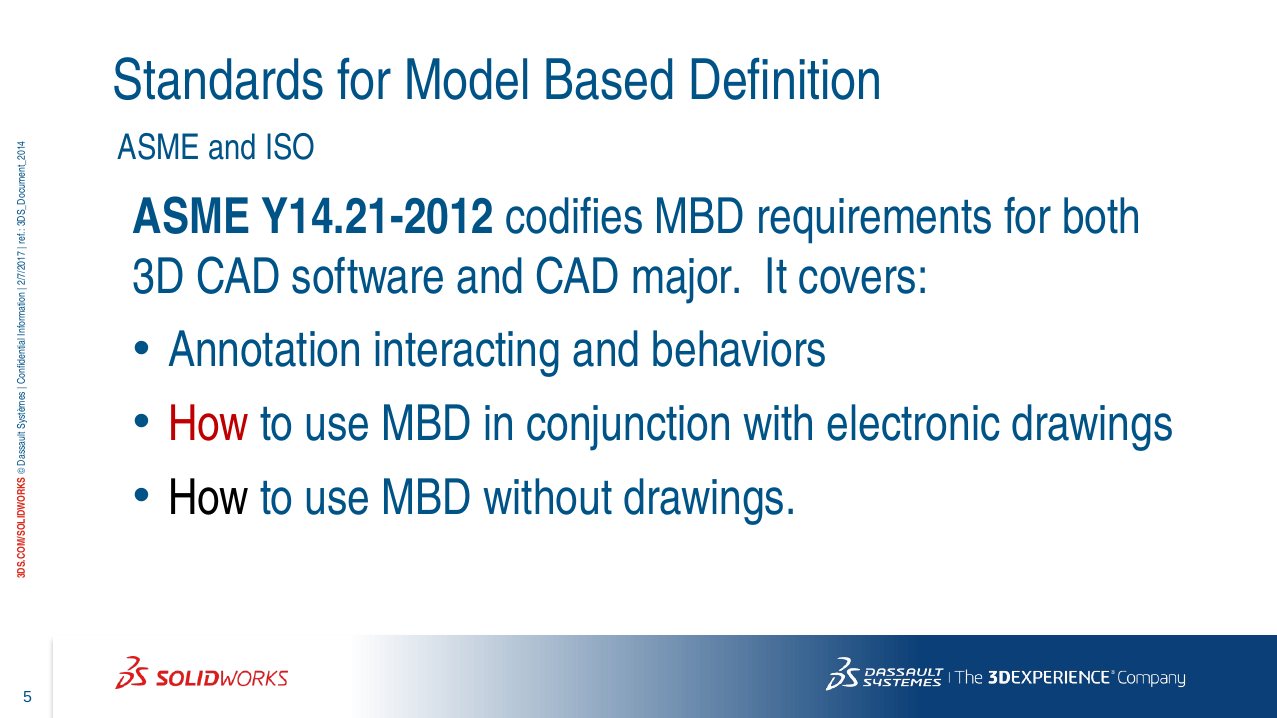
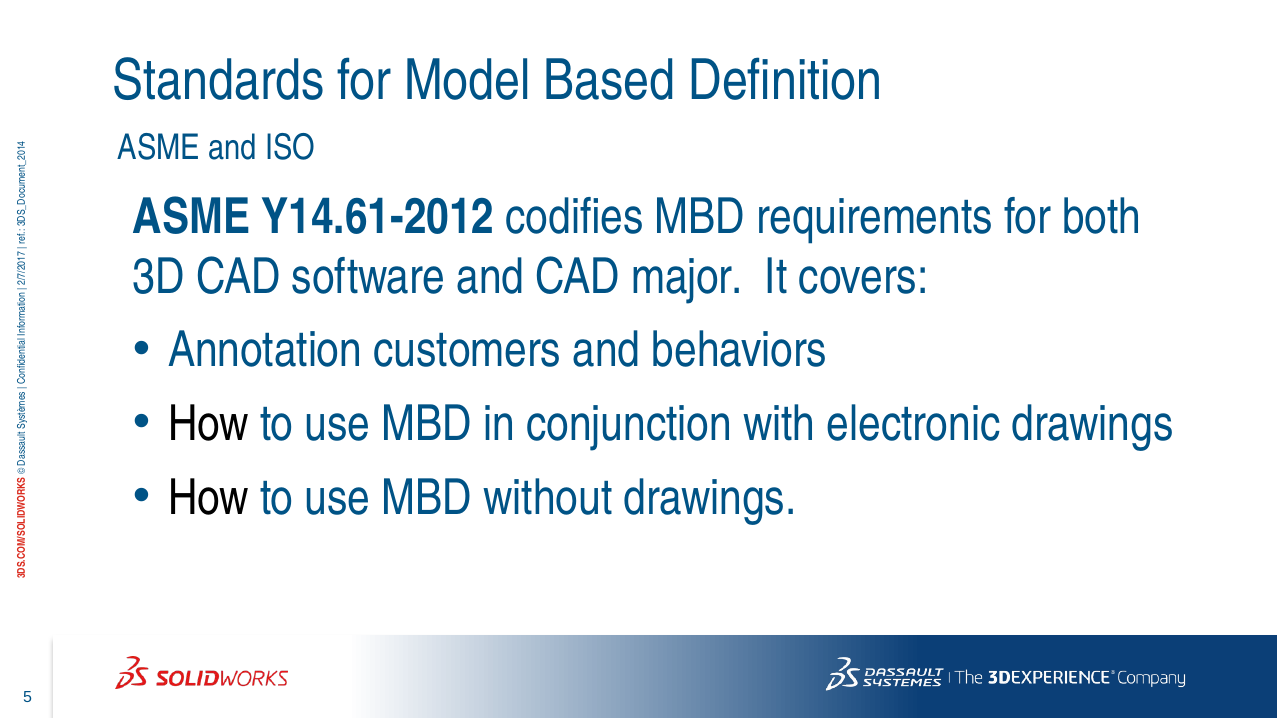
Y14.21-2012: Y14.21-2012 -> Y14.61-2012
interacting: interacting -> customers
How at (209, 424) colour: red -> black
